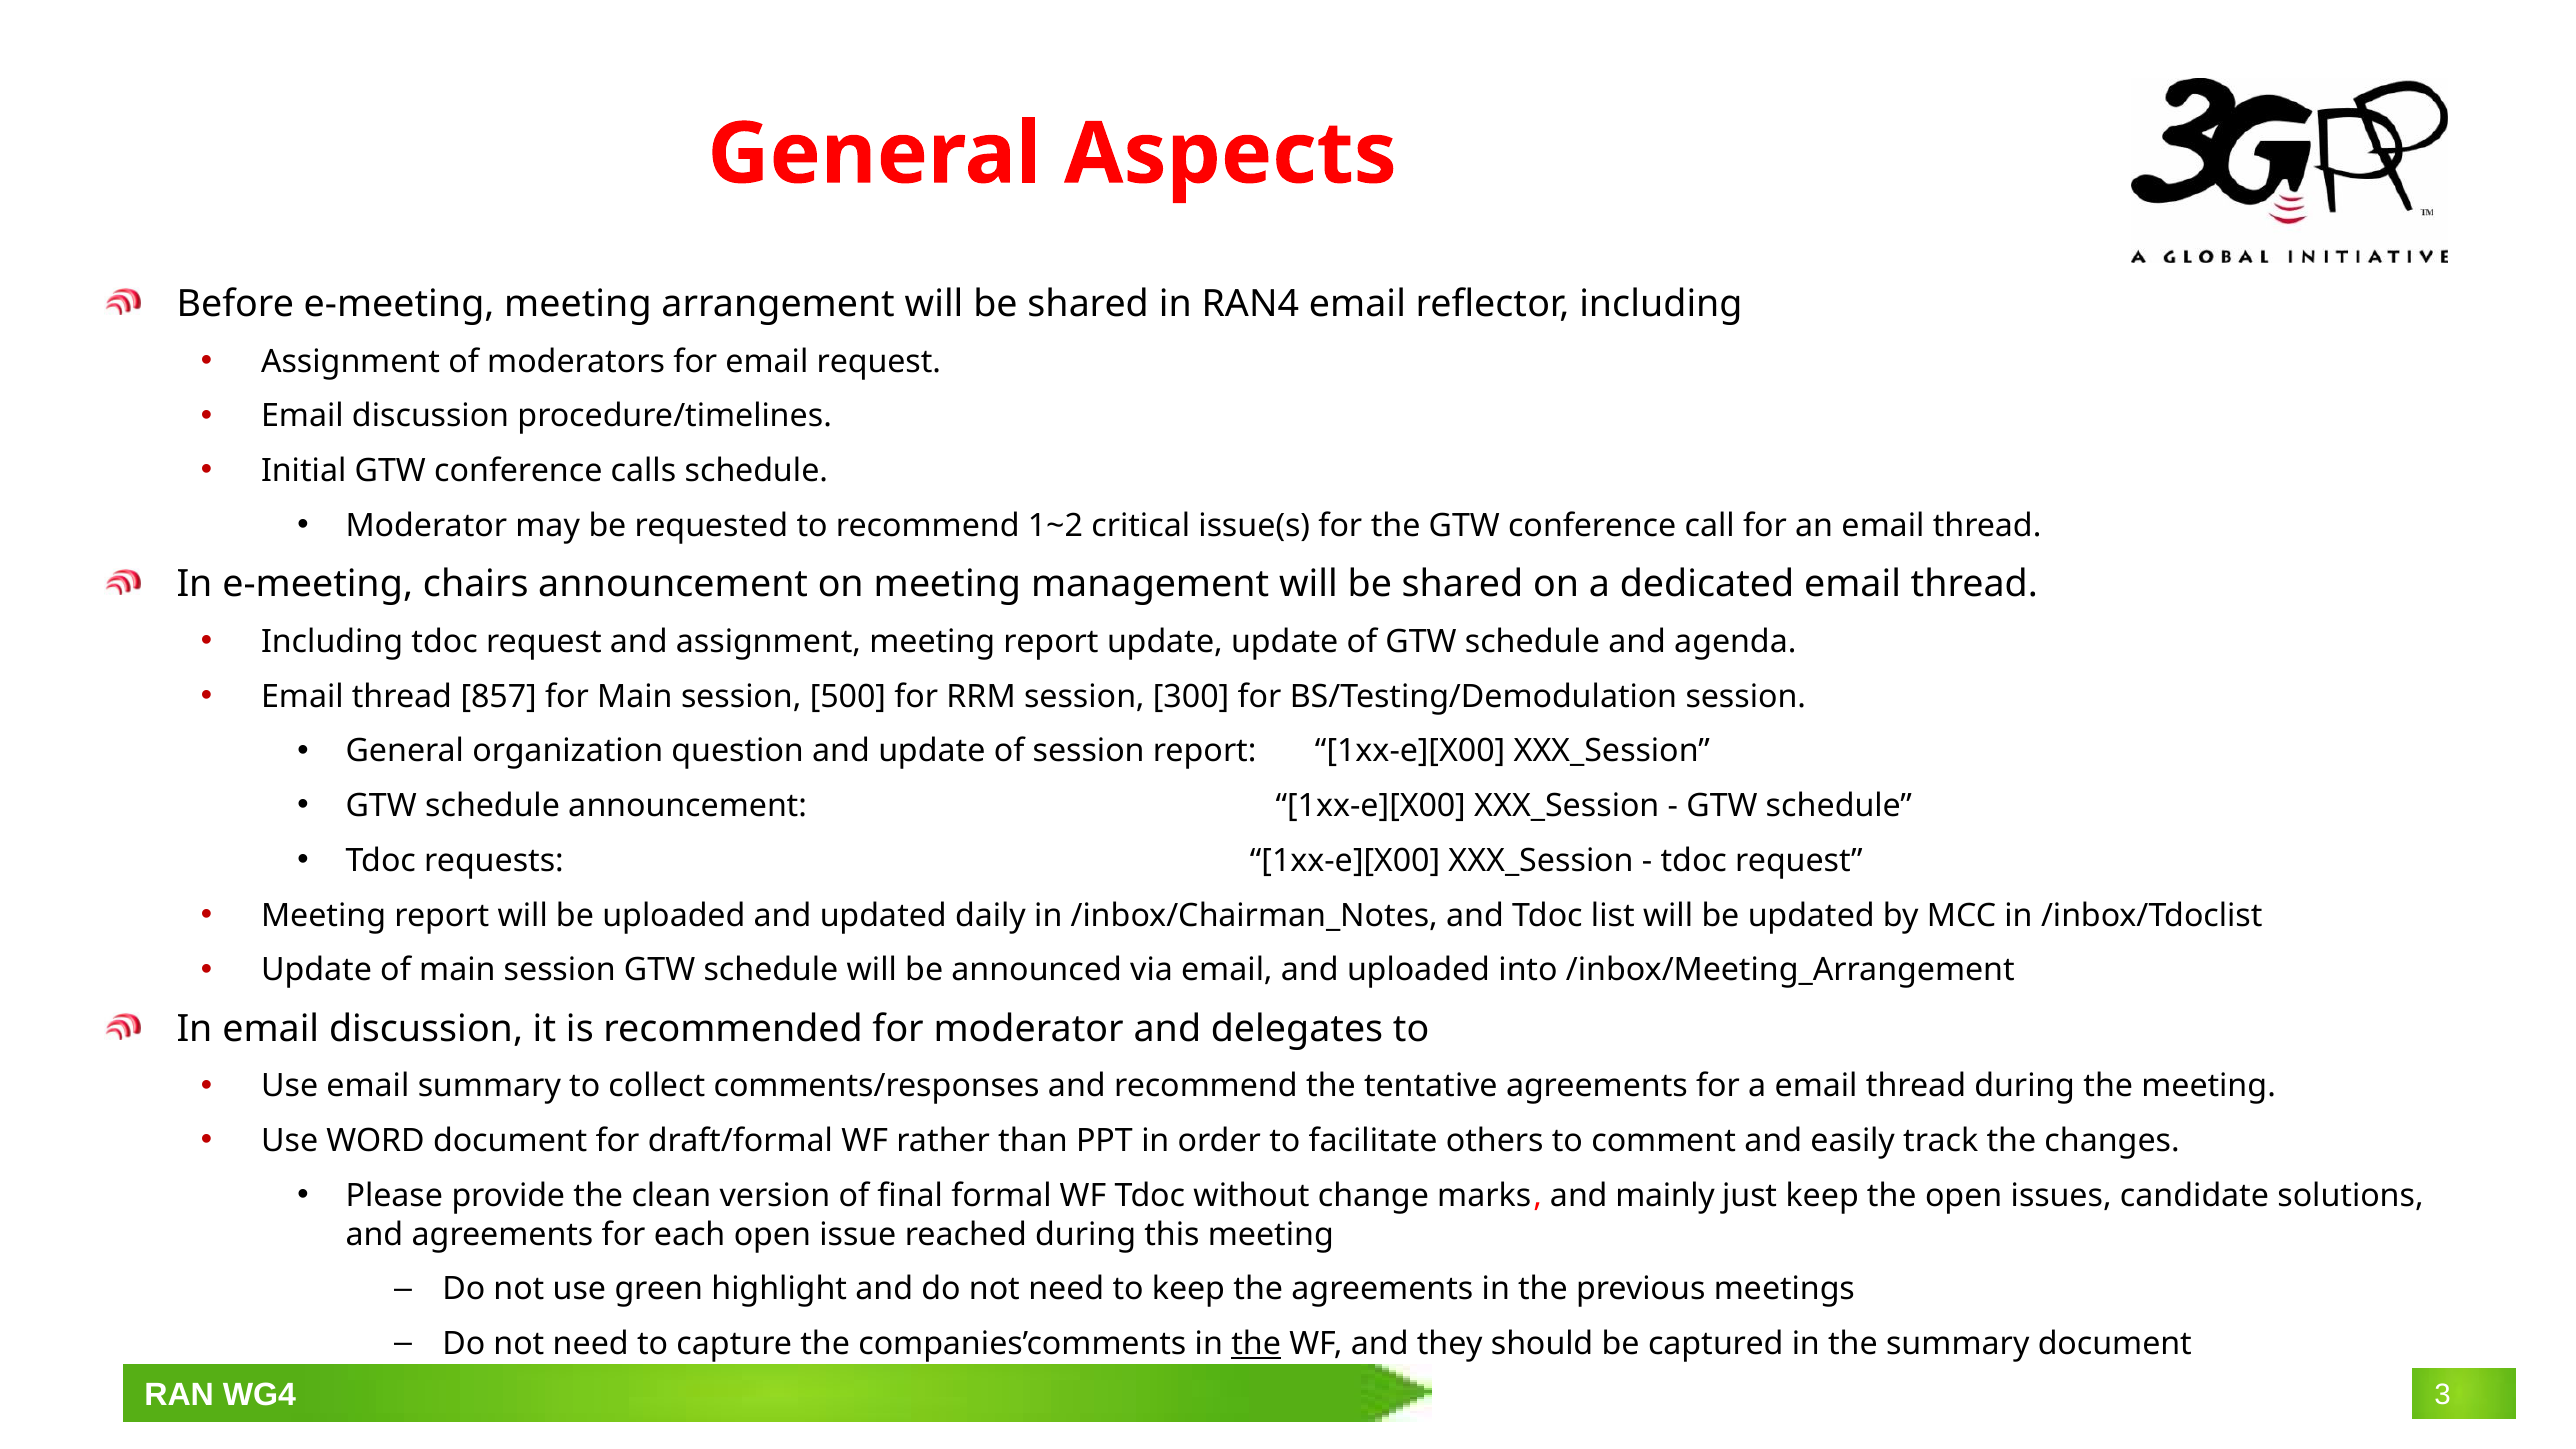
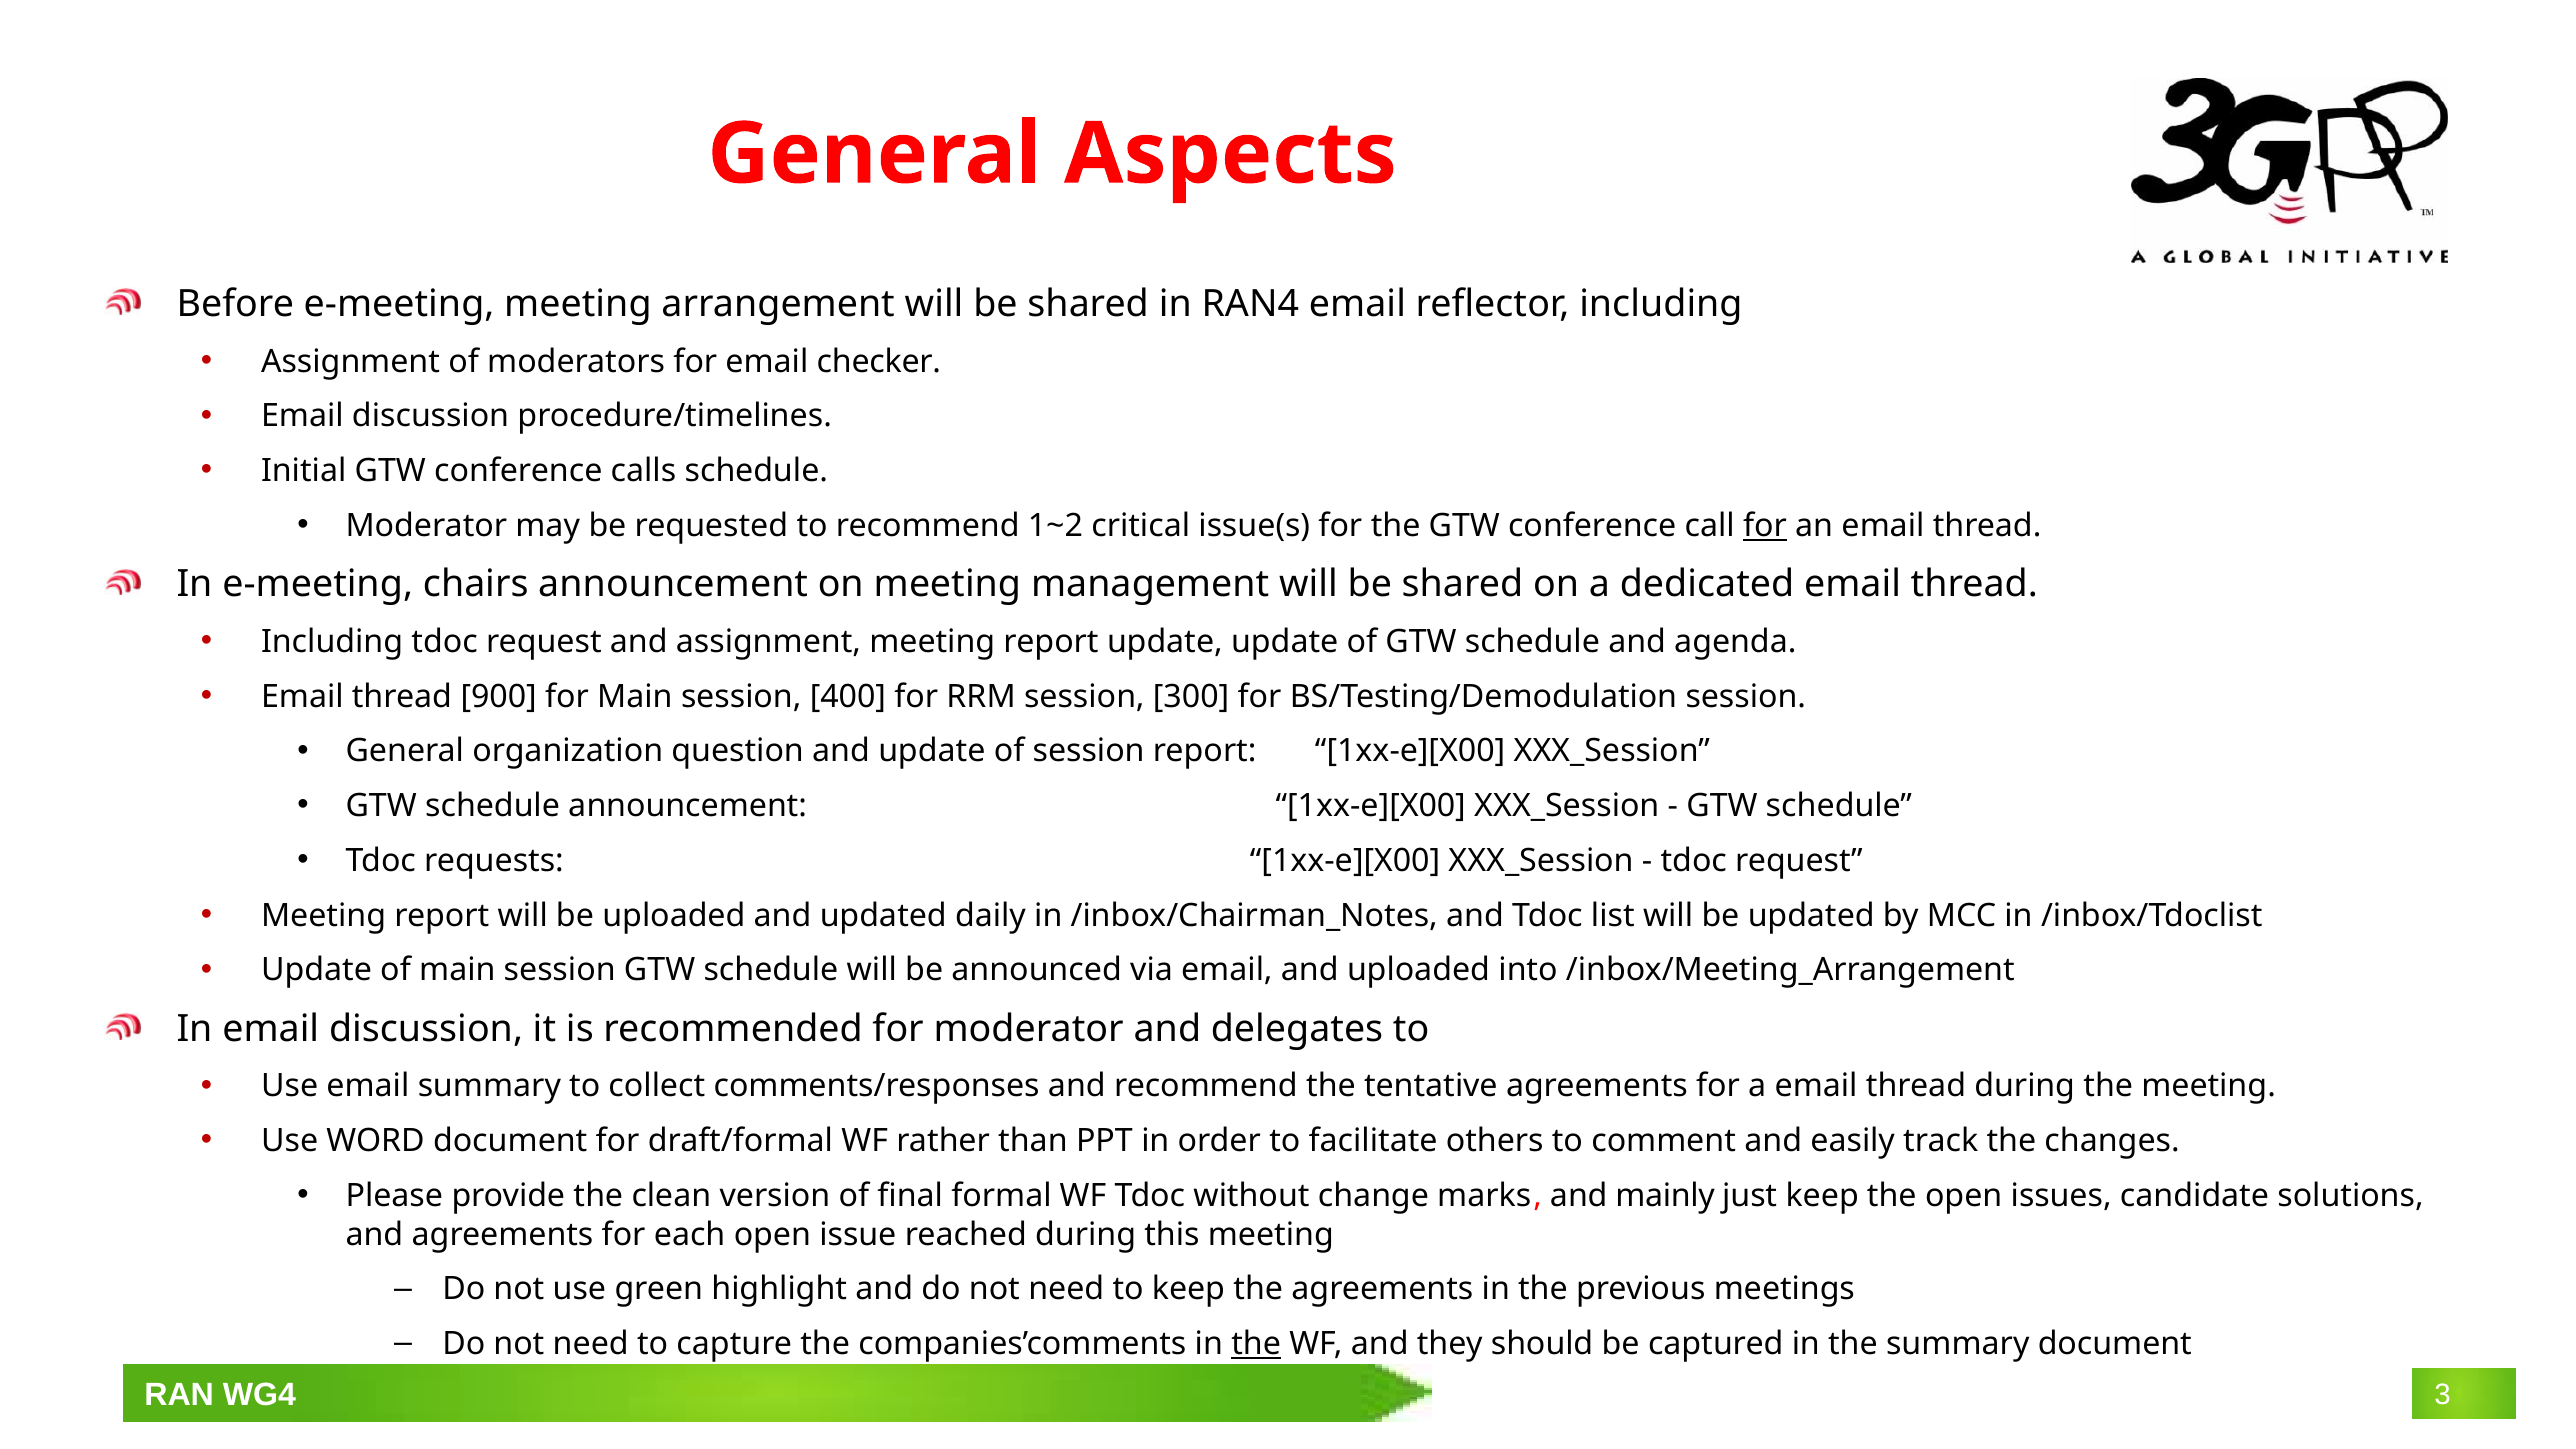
email request: request -> checker
for at (1765, 526) underline: none -> present
857: 857 -> 900
500: 500 -> 400
